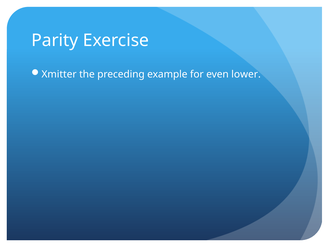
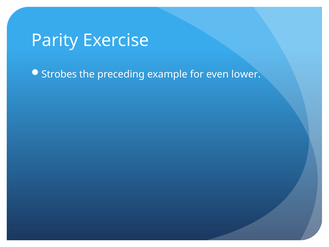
Xmitter: Xmitter -> Strobes
